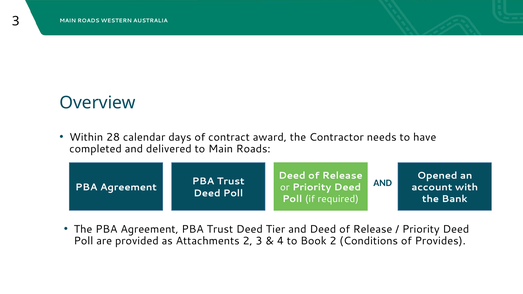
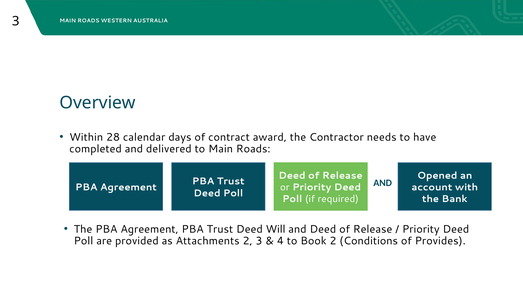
Tier: Tier -> Will
